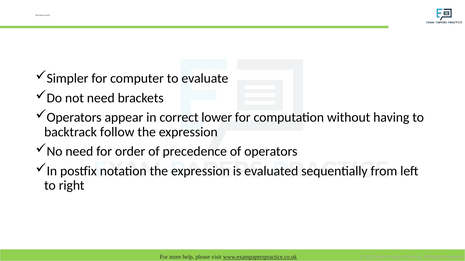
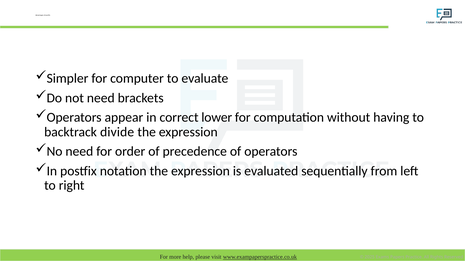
follow: follow -> divide
